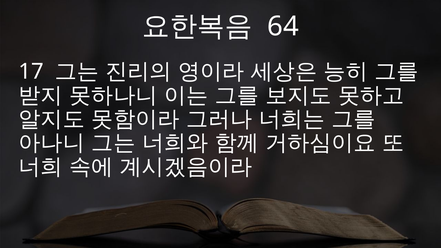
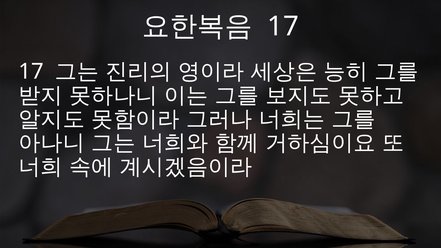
64 at (283, 27): 64 -> 17
